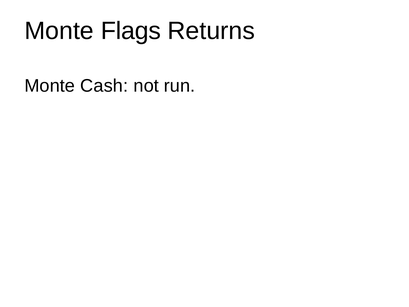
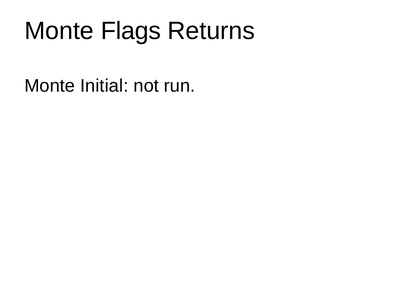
Cash: Cash -> Initial
